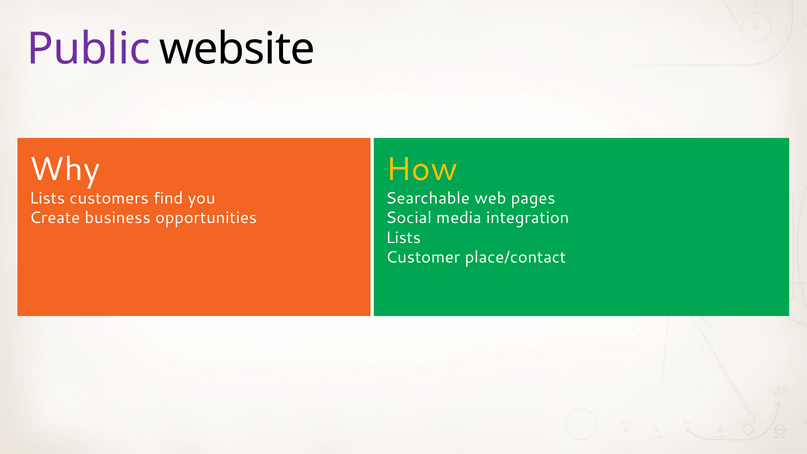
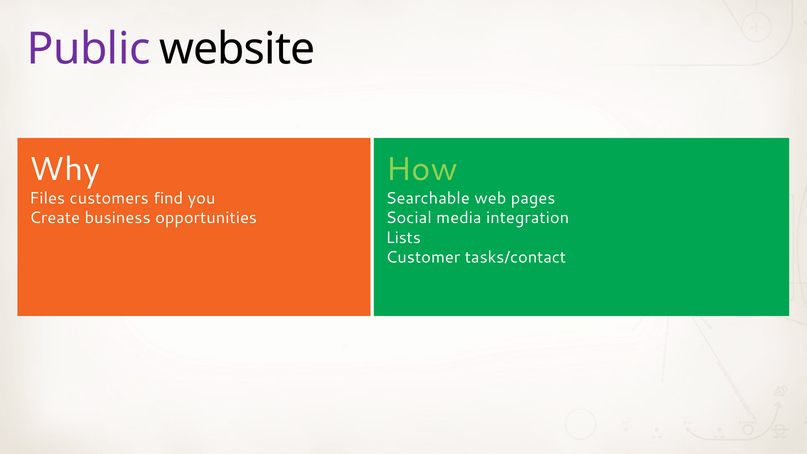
How colour: yellow -> light green
Lists at (47, 198): Lists -> Files
place/contact: place/contact -> tasks/contact
